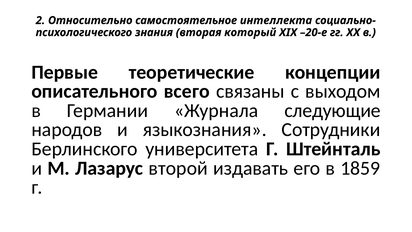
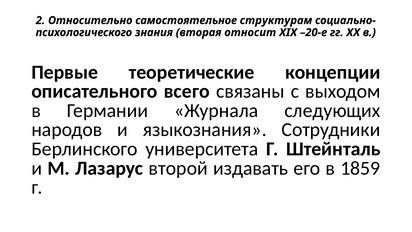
интеллекта: интеллекта -> структурам
который: который -> относит
следующие: следующие -> следующих
